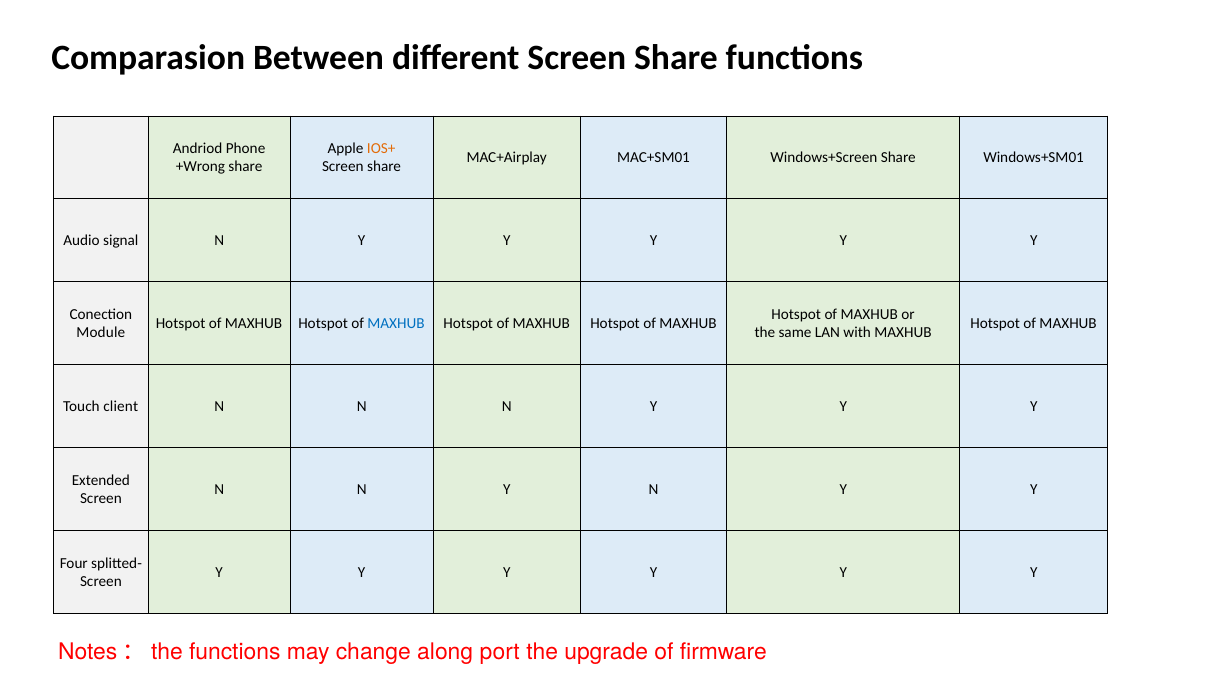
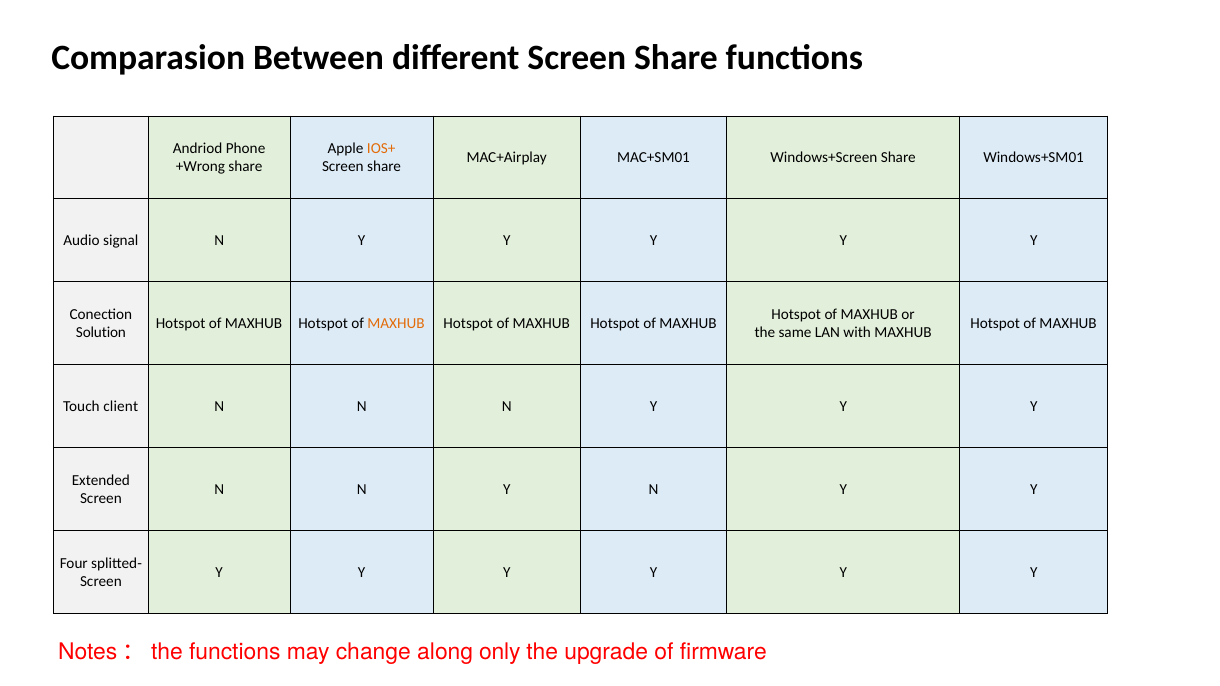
MAXHUB at (396, 323) colour: blue -> orange
Module: Module -> Solution
port: port -> only
